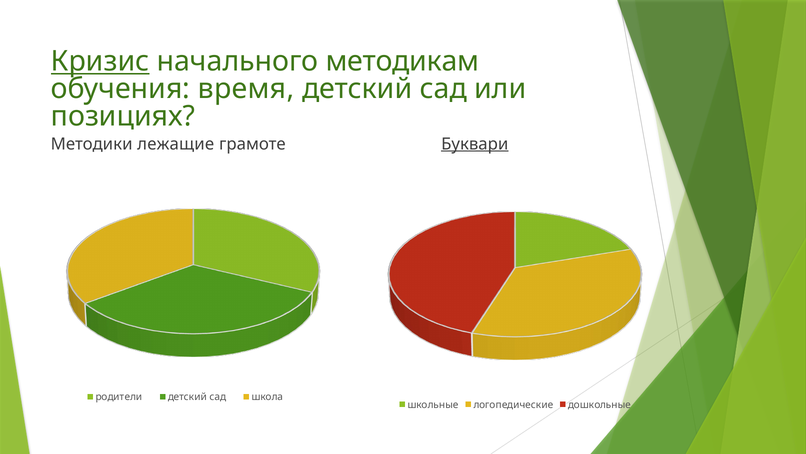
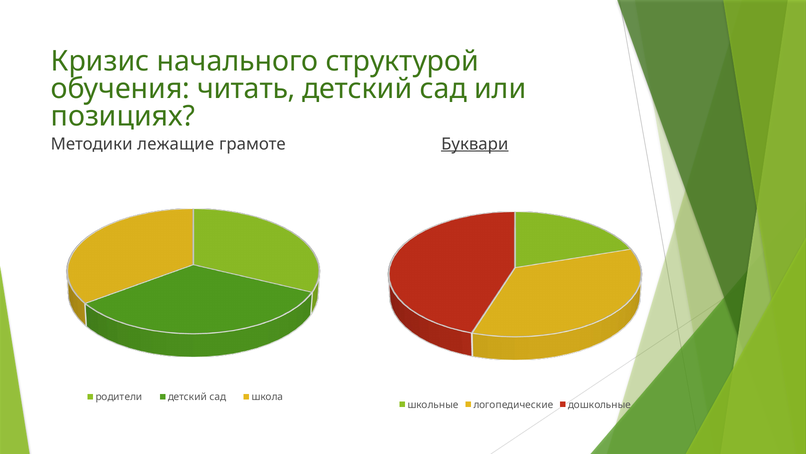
Кризис underline: present -> none
методикам: методикам -> структурой
время: время -> читать
